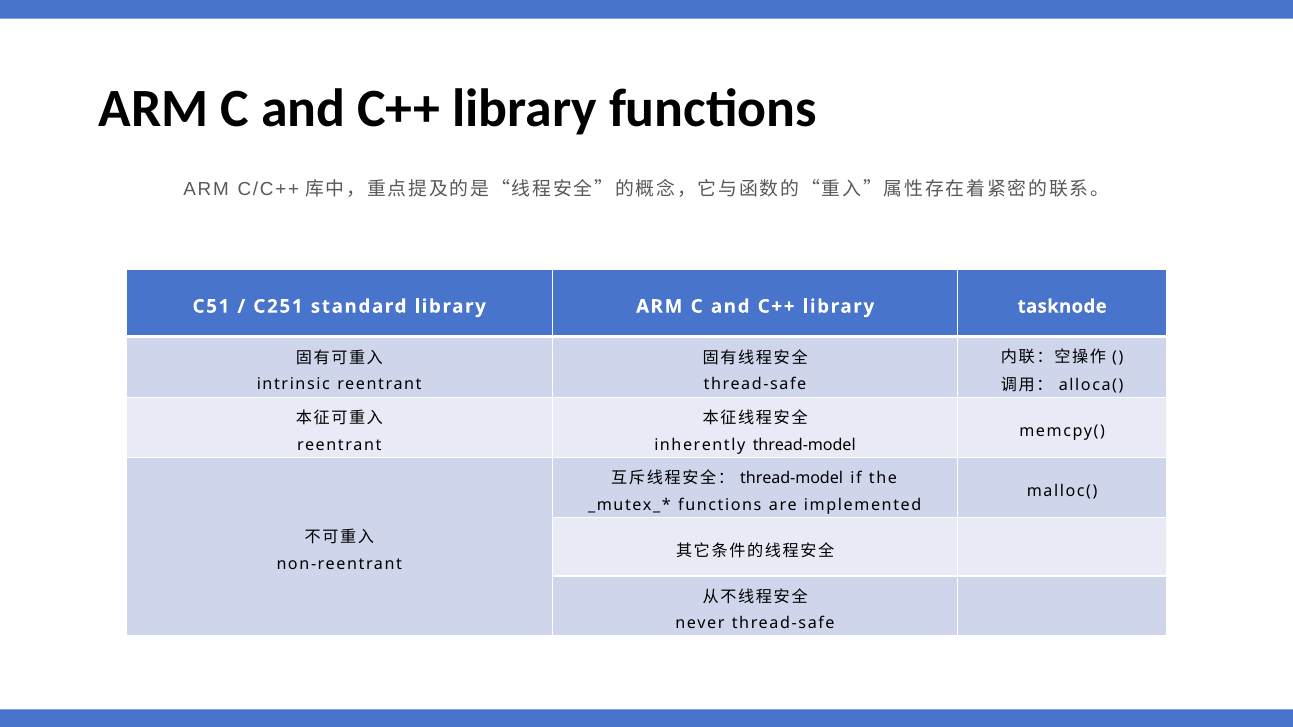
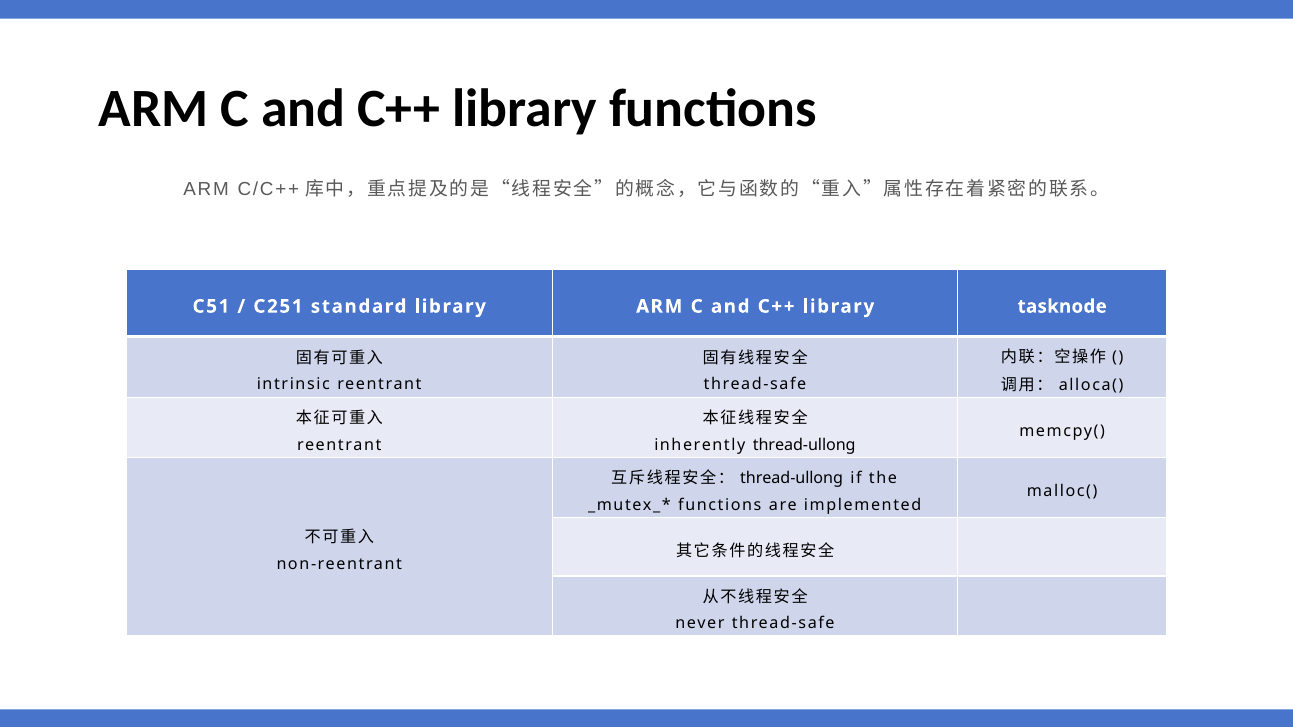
inherently thread-model: thread-model -> thread-ullong
thread-model at (792, 479): thread-model -> thread-ullong
